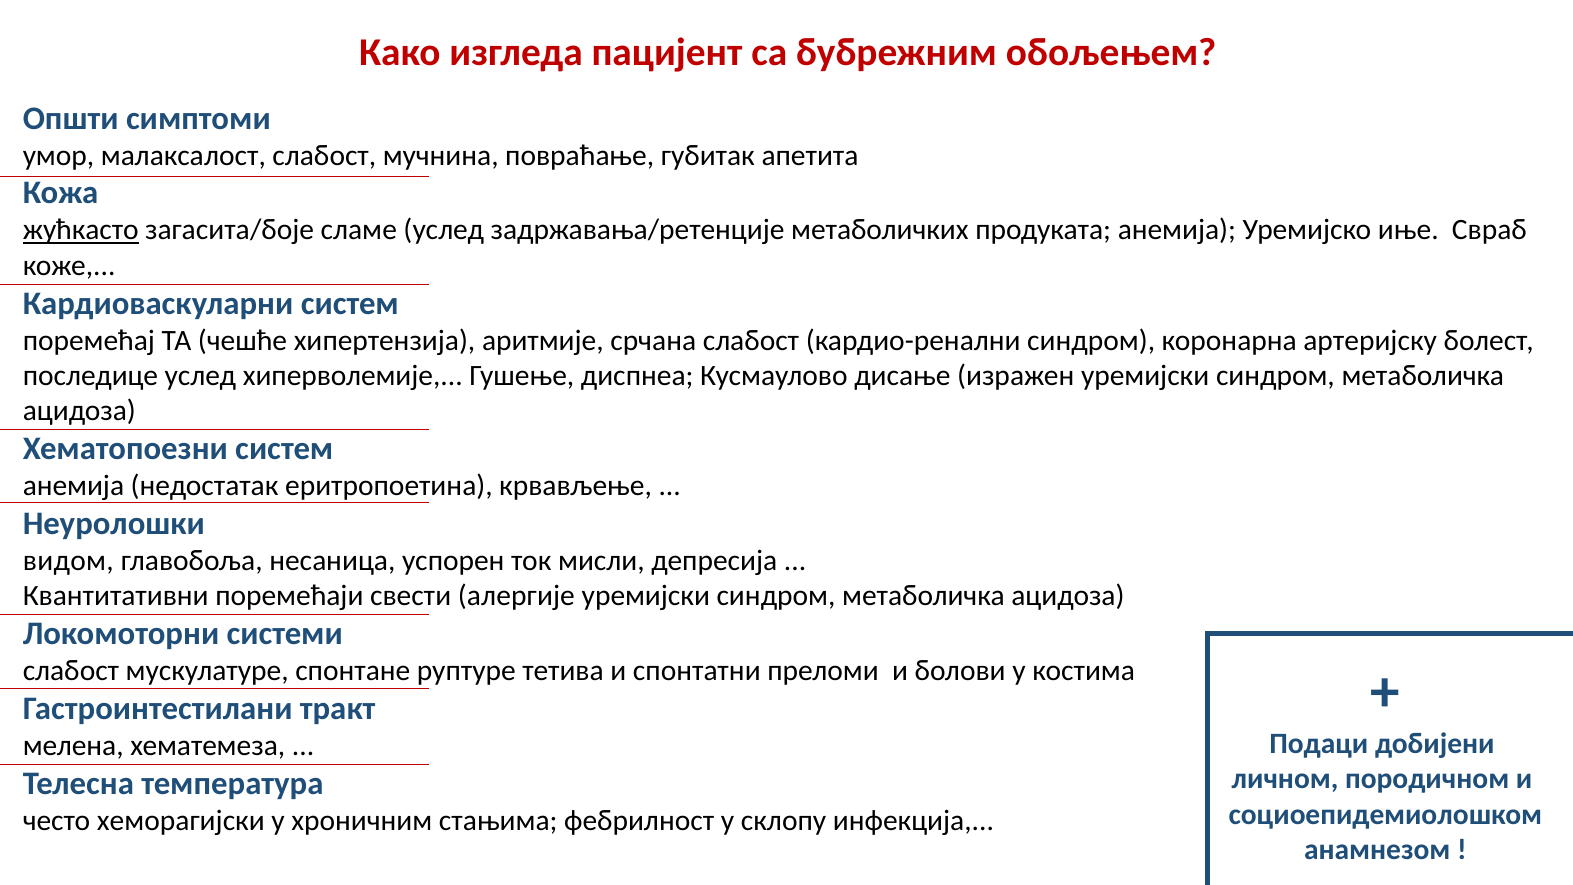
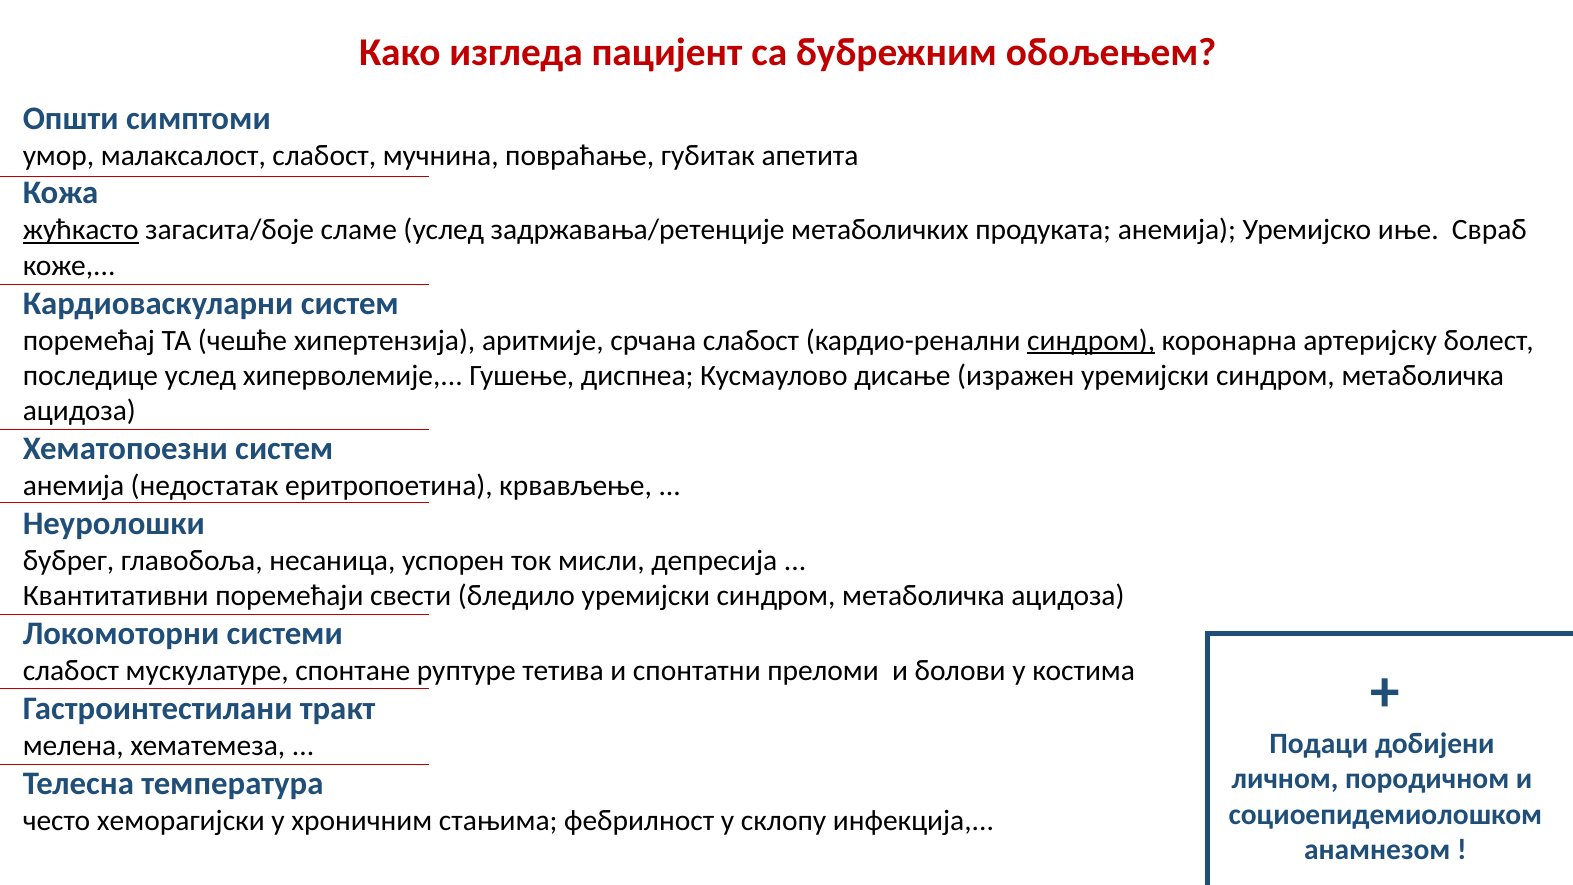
синдром at (1091, 340) underline: none -> present
видом: видом -> бубрег
алергије: алергије -> бледило
